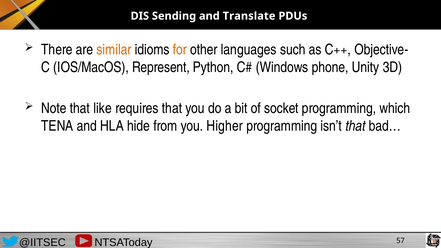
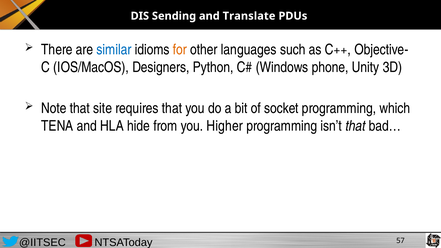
similar colour: orange -> blue
Represent: Represent -> Designers
like: like -> site
